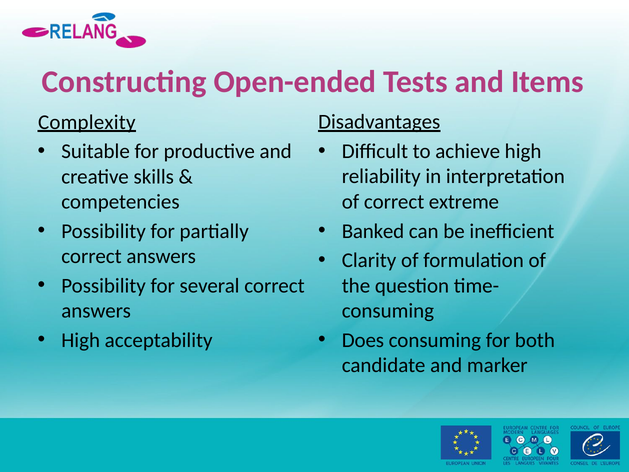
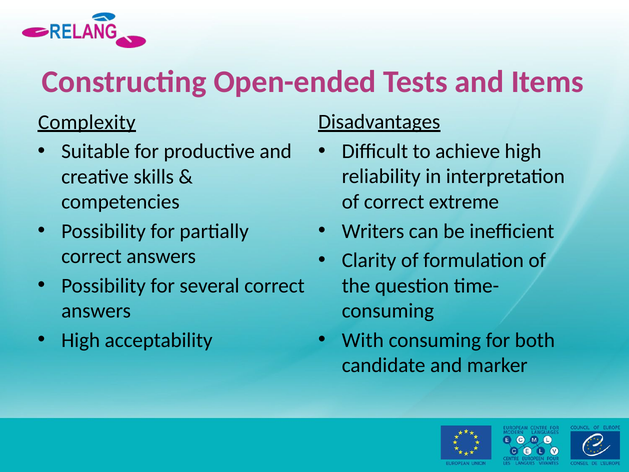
Banked: Banked -> Writers
Does: Does -> With
